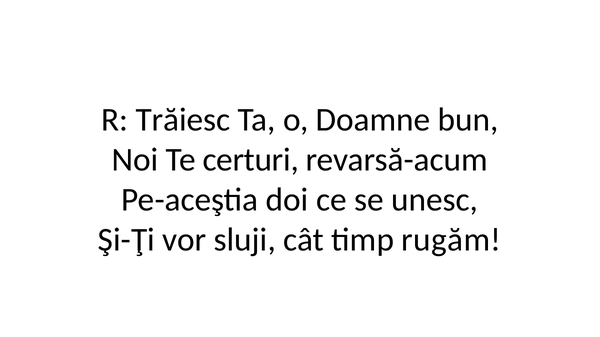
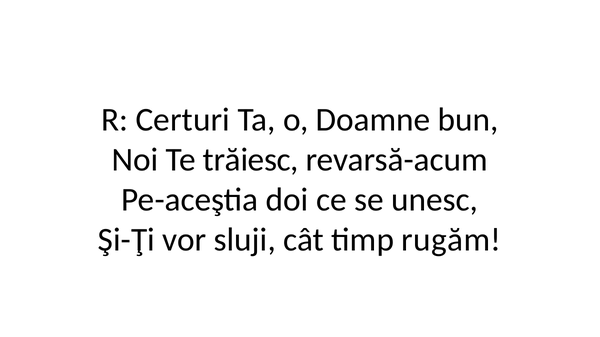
Trăiesc: Trăiesc -> Certuri
certuri: certuri -> trăiesc
